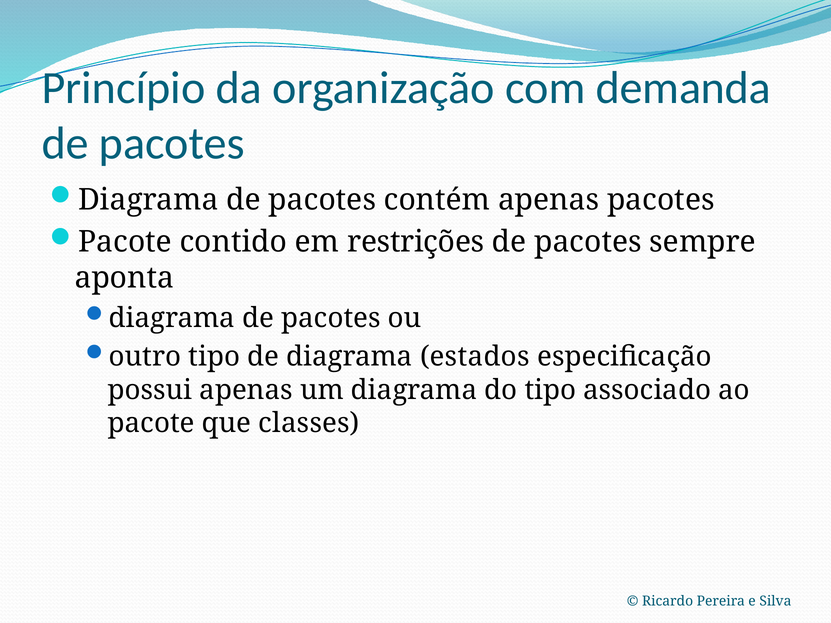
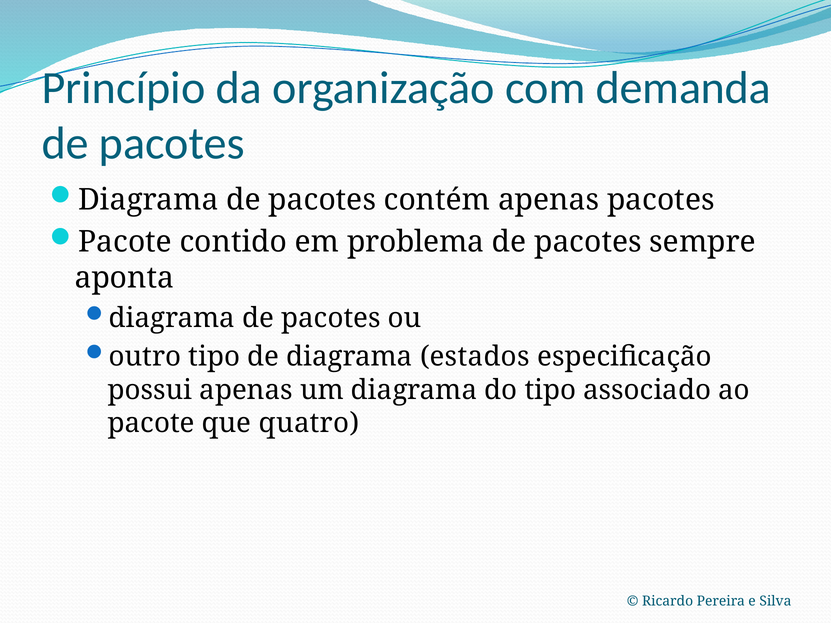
restrições: restrições -> problema
classes: classes -> quatro
